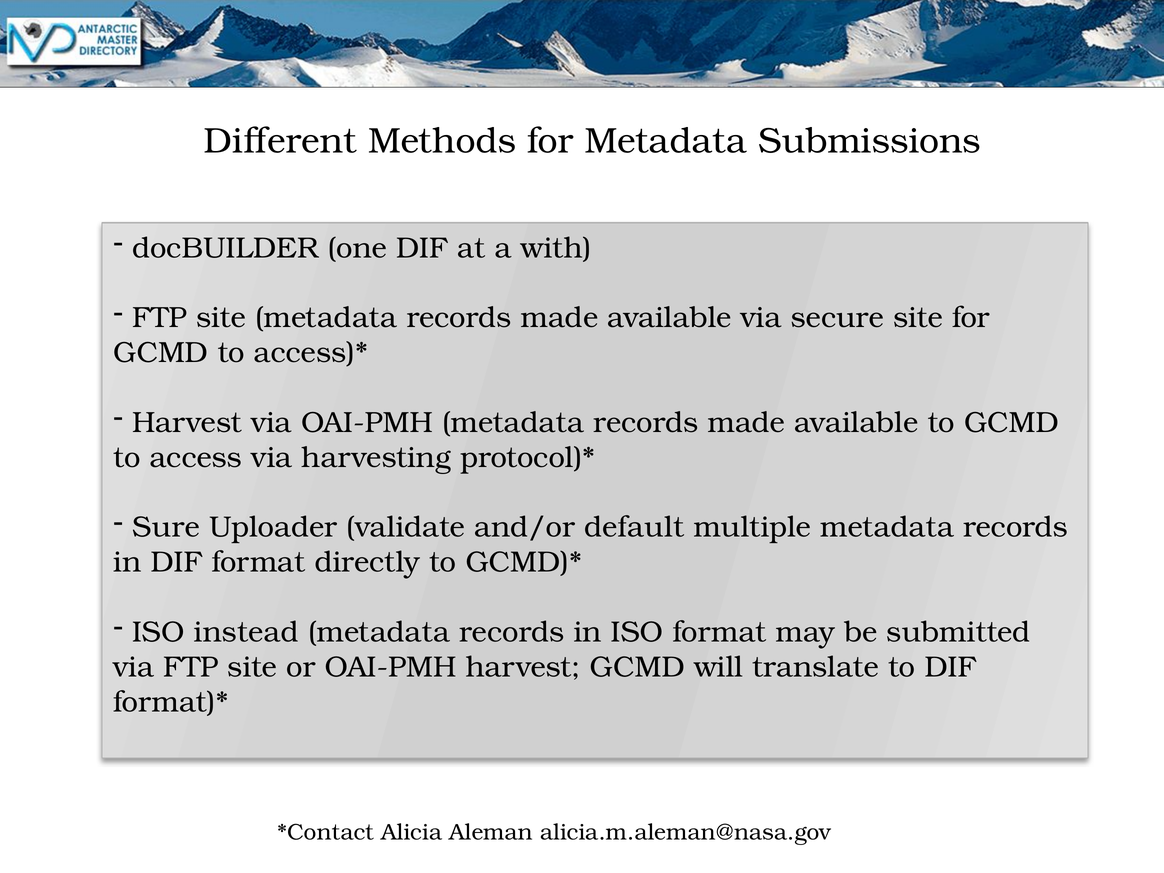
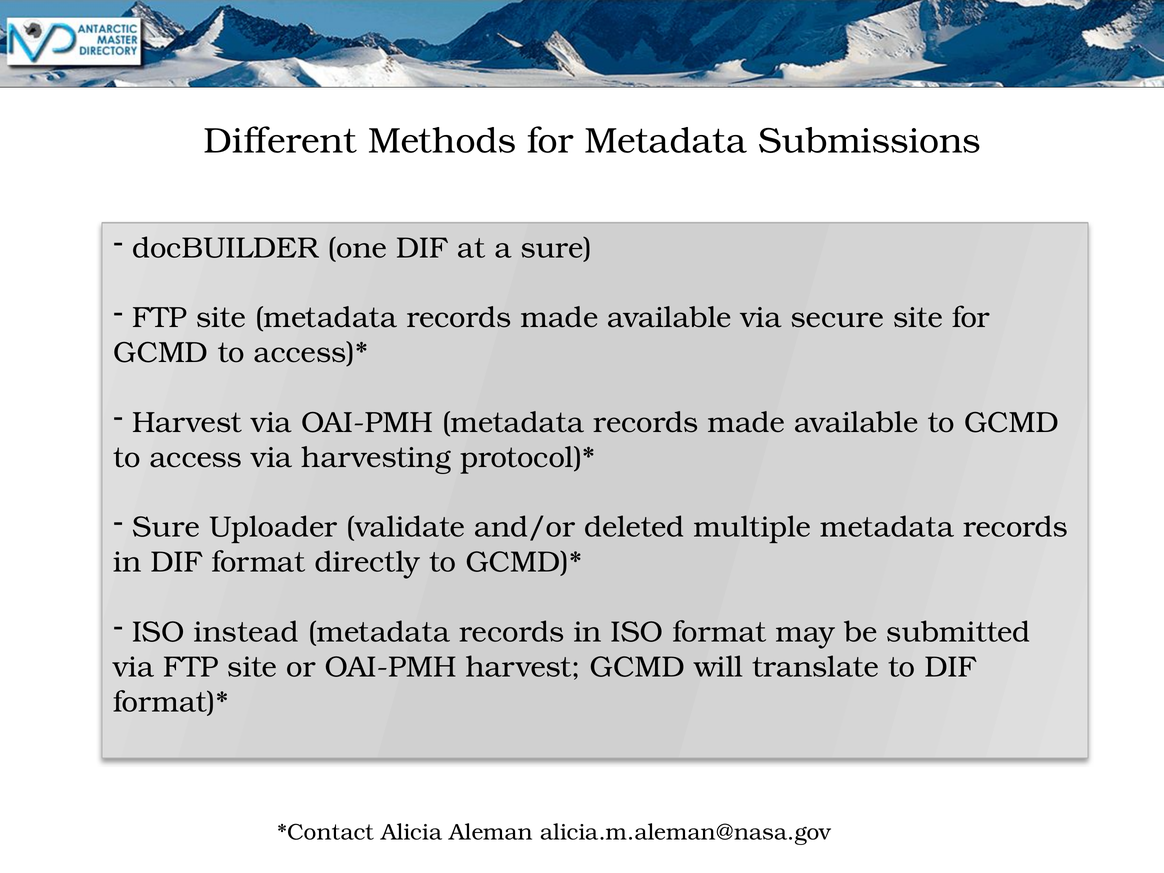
a with: with -> sure
default: default -> deleted
